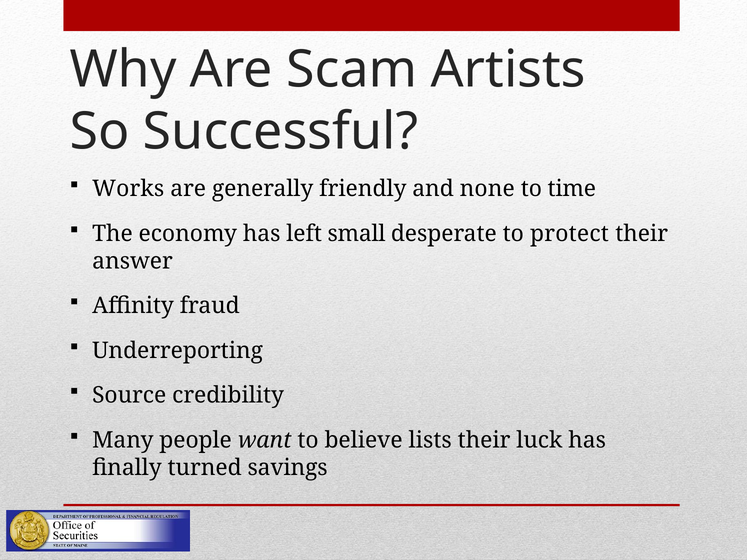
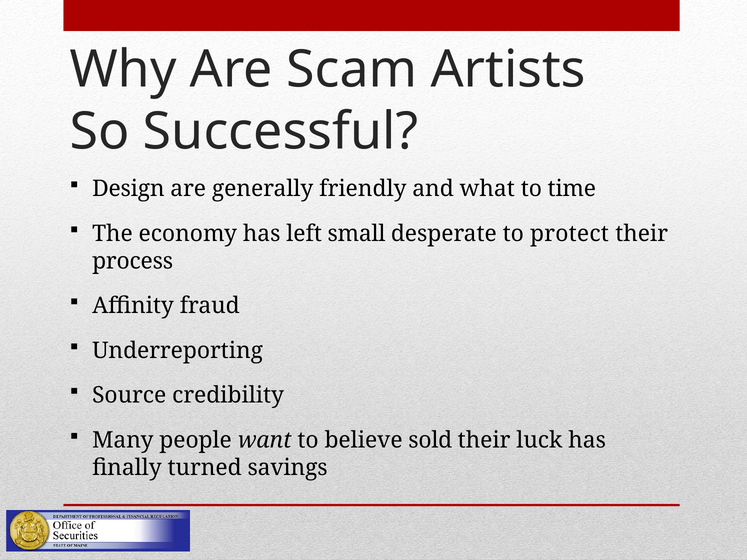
Works: Works -> Design
none: none -> what
answer: answer -> process
lists: lists -> sold
